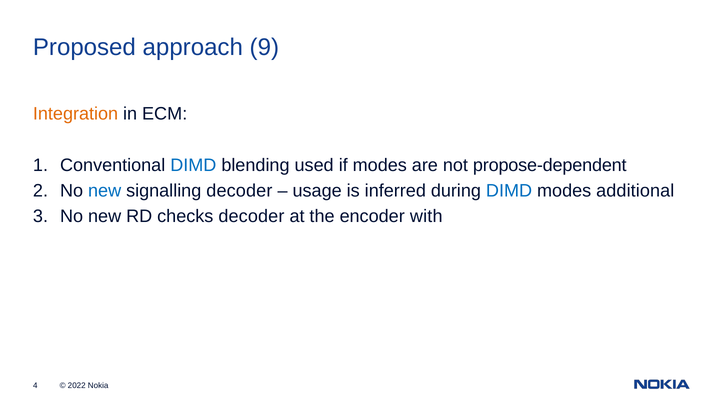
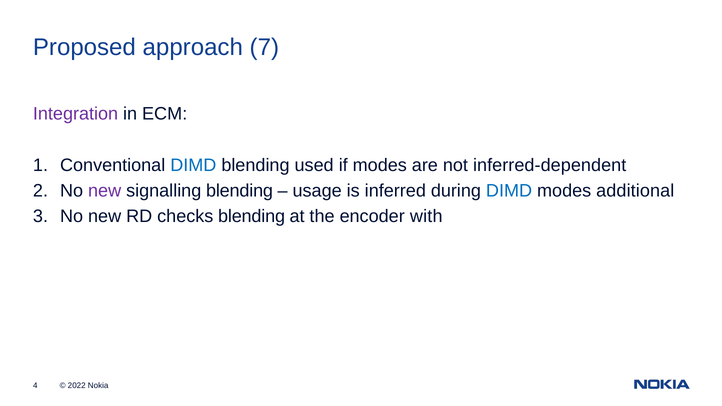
9: 9 -> 7
Integration colour: orange -> purple
propose-dependent: propose-dependent -> inferred-dependent
new at (105, 191) colour: blue -> purple
signalling decoder: decoder -> blending
checks decoder: decoder -> blending
